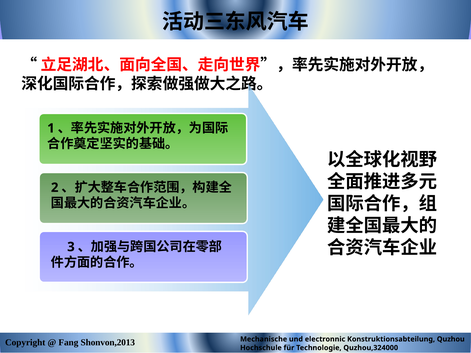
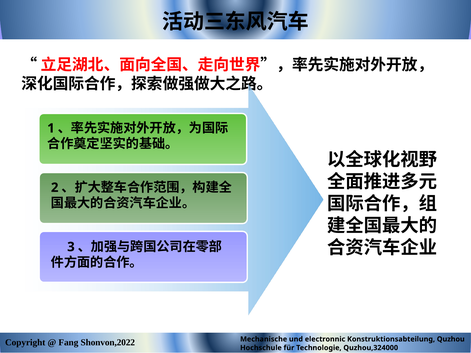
Shonvon,2013: Shonvon,2013 -> Shonvon,2022
